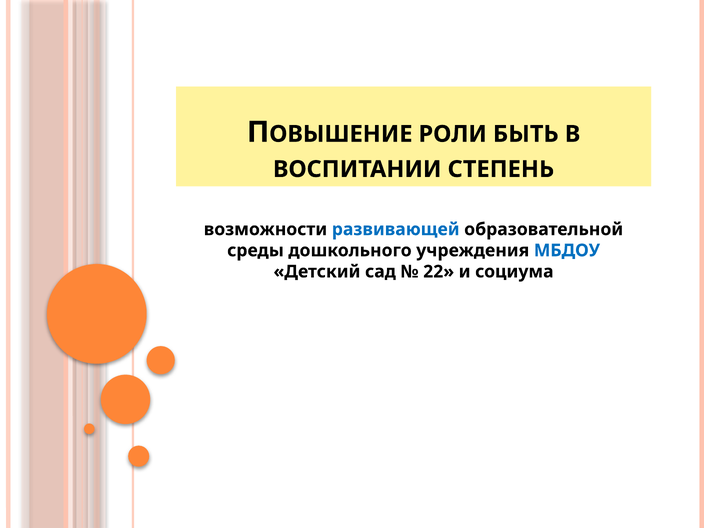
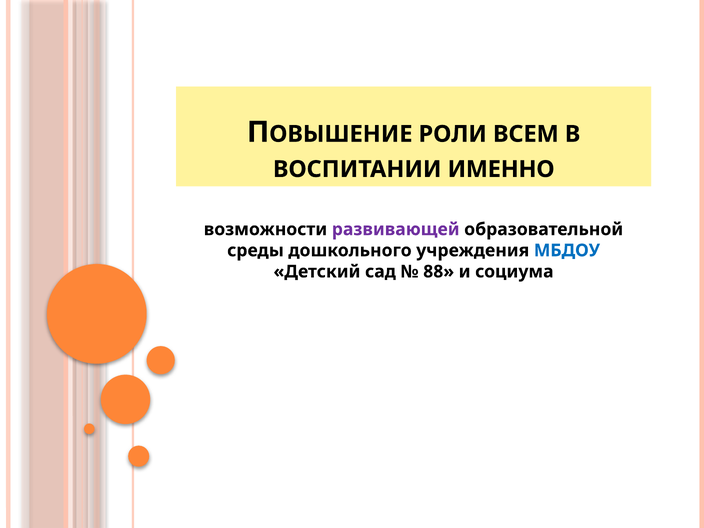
БЫТЬ: БЫТЬ -> ВСЕМ
СТЕПЕНЬ: СТЕПЕНЬ -> ИМЕННО
развивающей colour: blue -> purple
22: 22 -> 88
